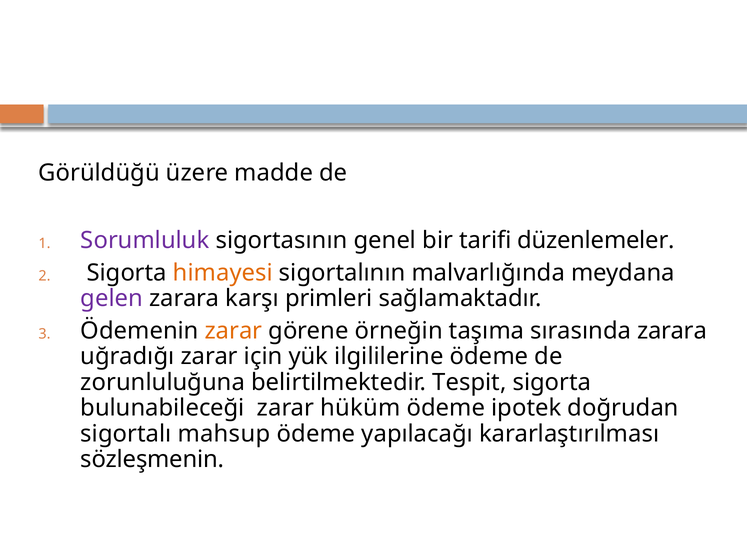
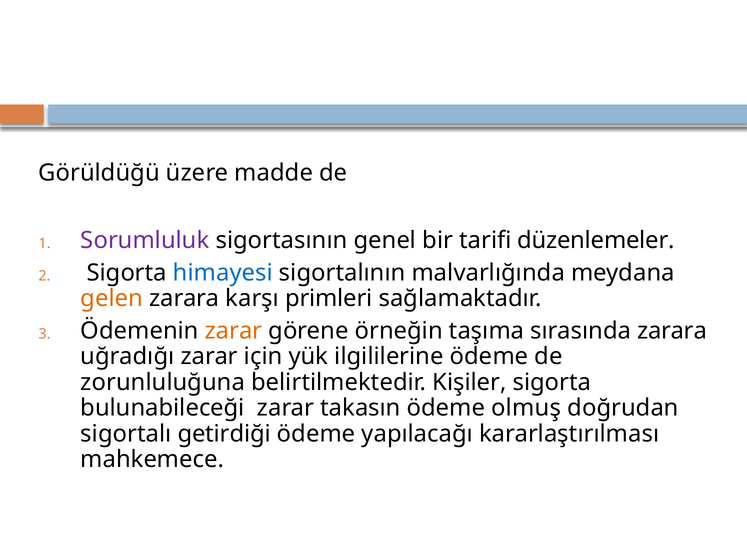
himayesi colour: orange -> blue
gelen colour: purple -> orange
Tespit: Tespit -> Kişiler
hüküm: hüküm -> takasın
ipotek: ipotek -> olmuş
mahsup: mahsup -> getirdiği
sözleşmenin: sözleşmenin -> mahkemece
